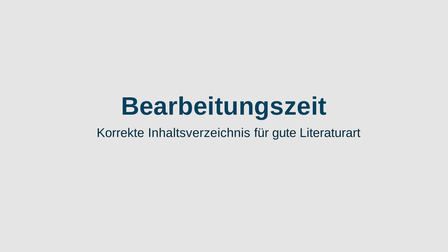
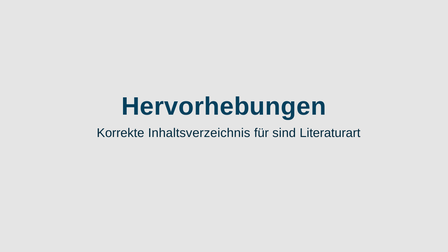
Bearbeitungszeit: Bearbeitungszeit -> Hervorhebungen
gute: gute -> sind
